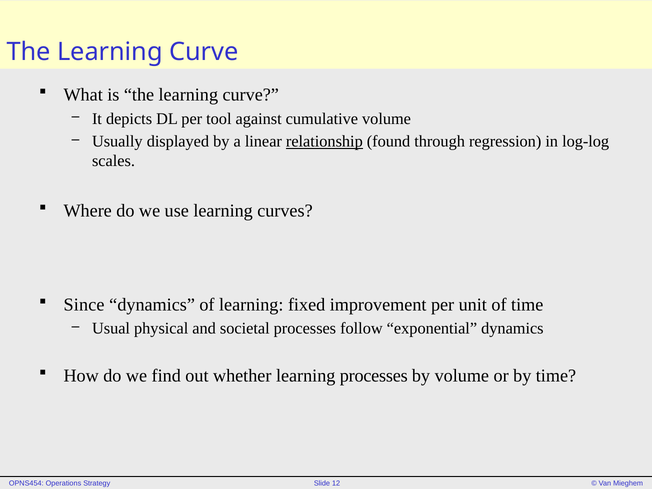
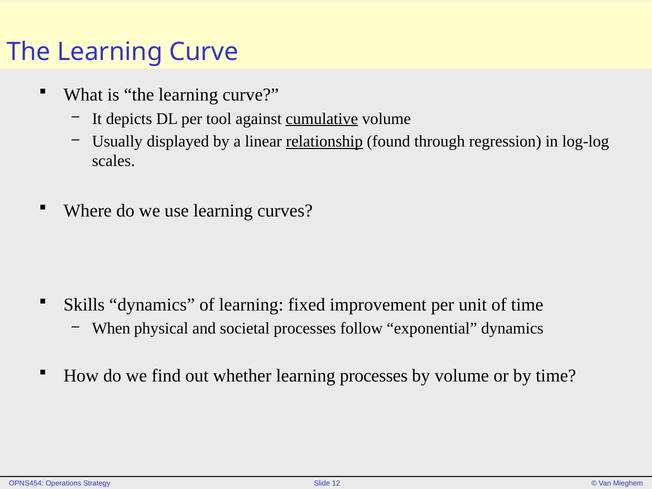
cumulative underline: none -> present
Since: Since -> Skills
Usual: Usual -> When
